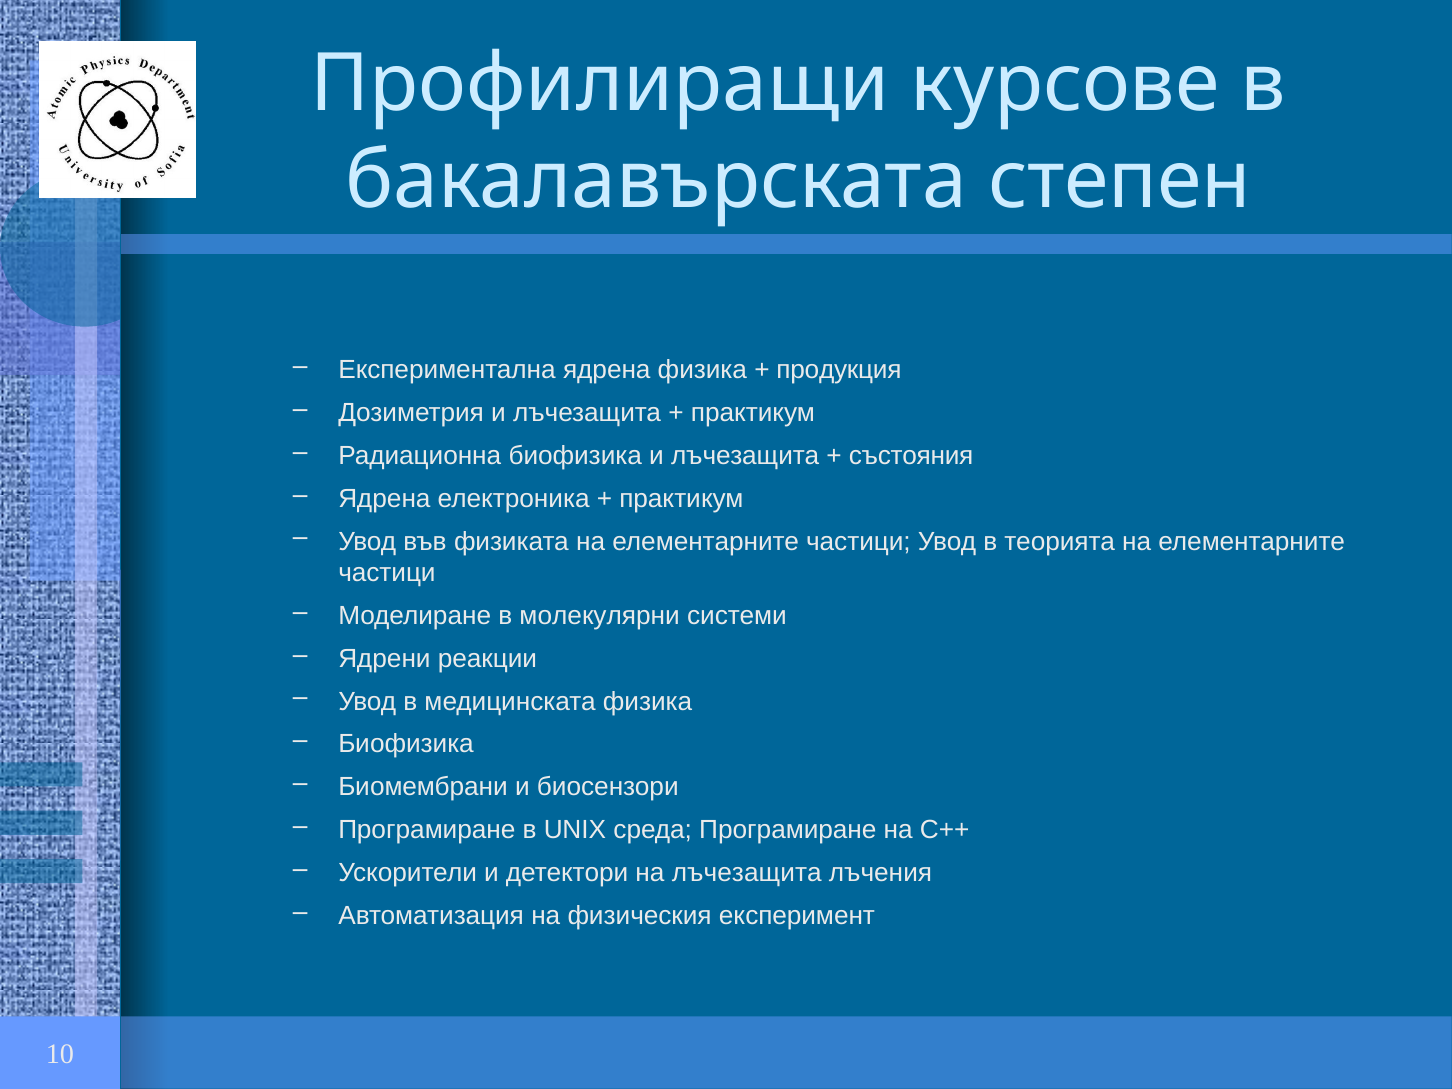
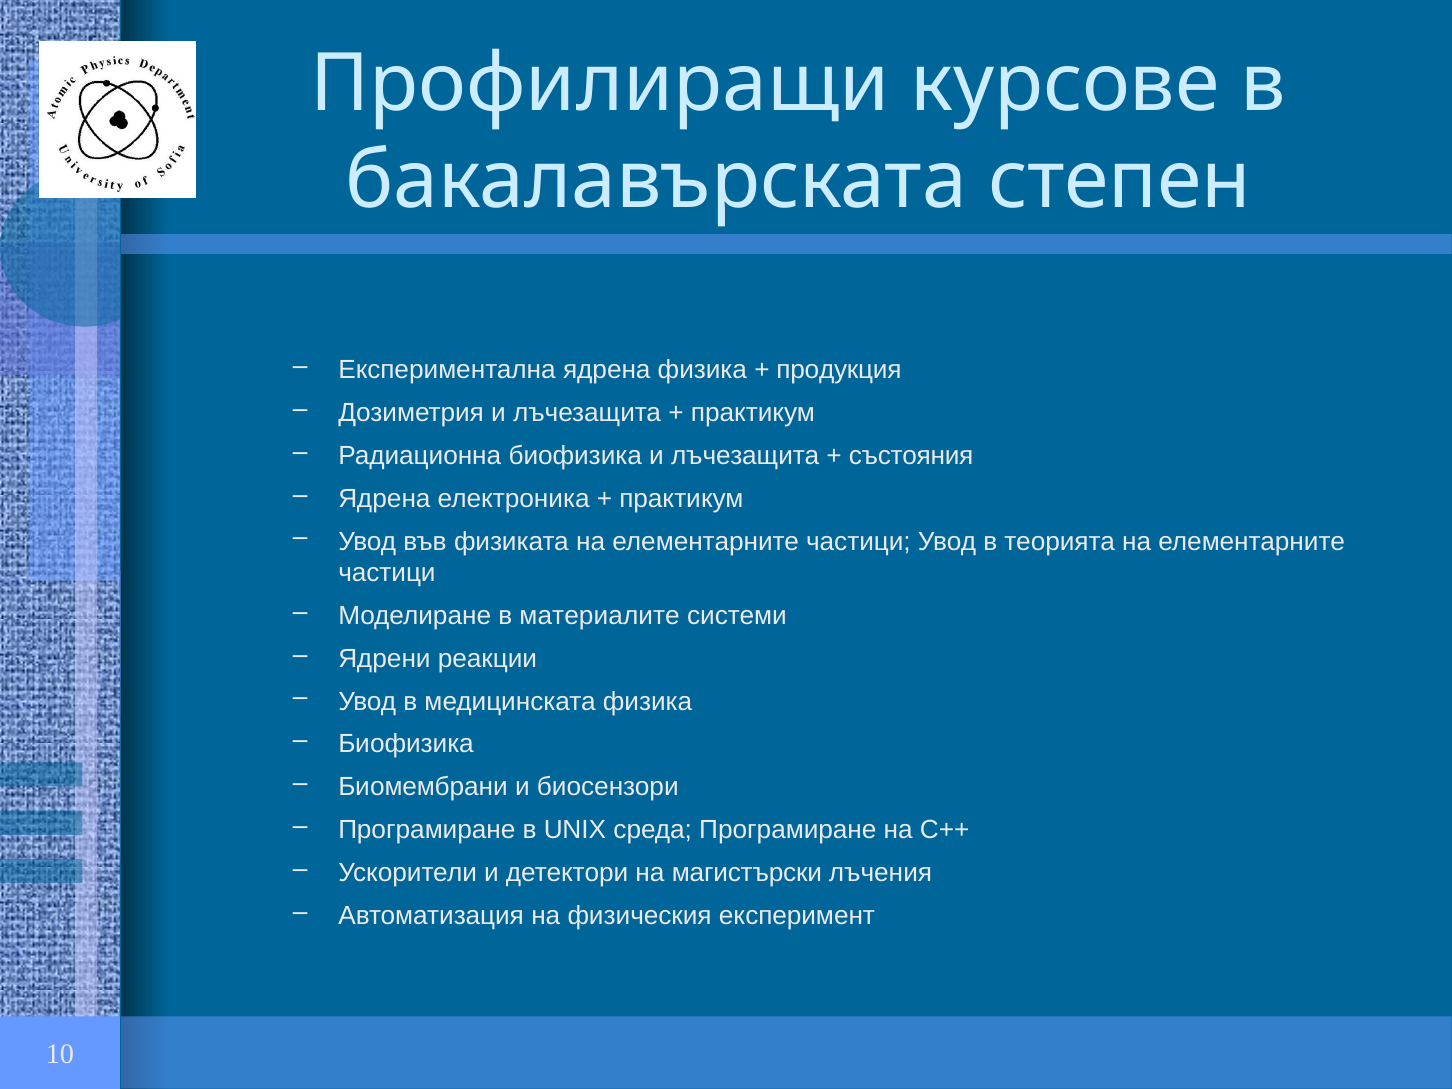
молекулярни: молекулярни -> материалите
на лъчезащита: лъчезащита -> магистърски
